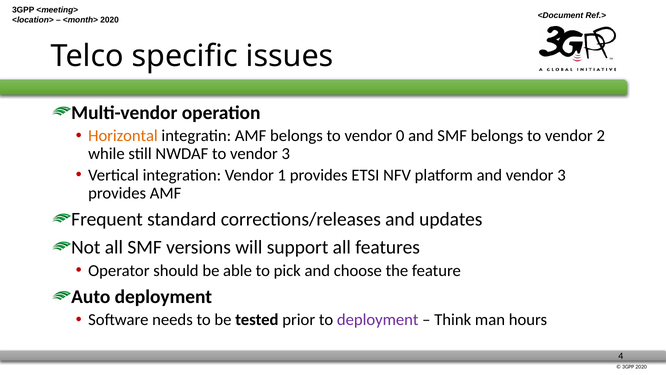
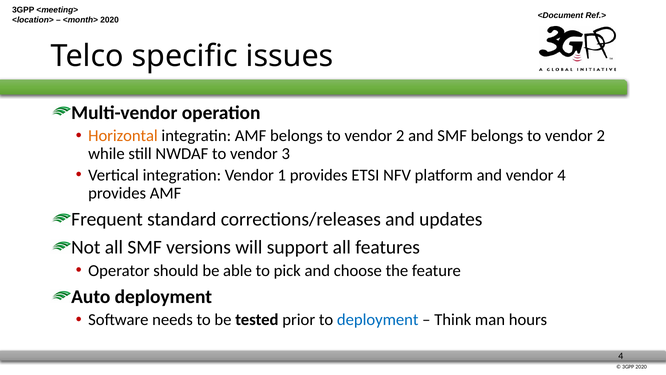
0 at (400, 136): 0 -> 2
and vendor 3: 3 -> 4
deployment at (378, 320) colour: purple -> blue
